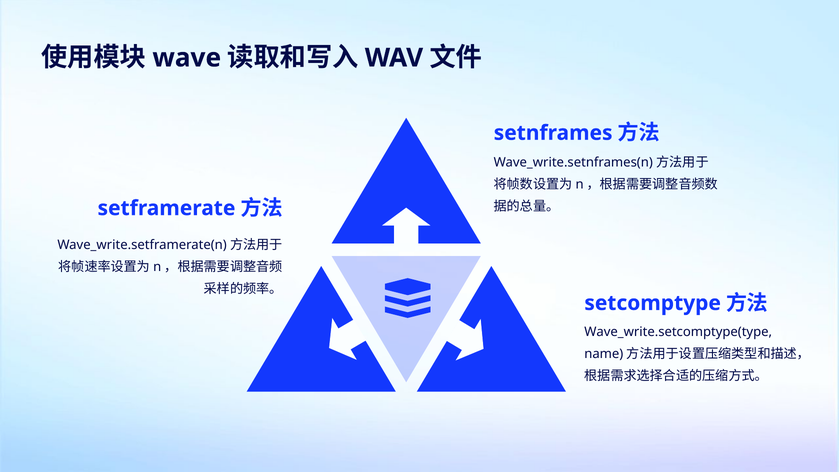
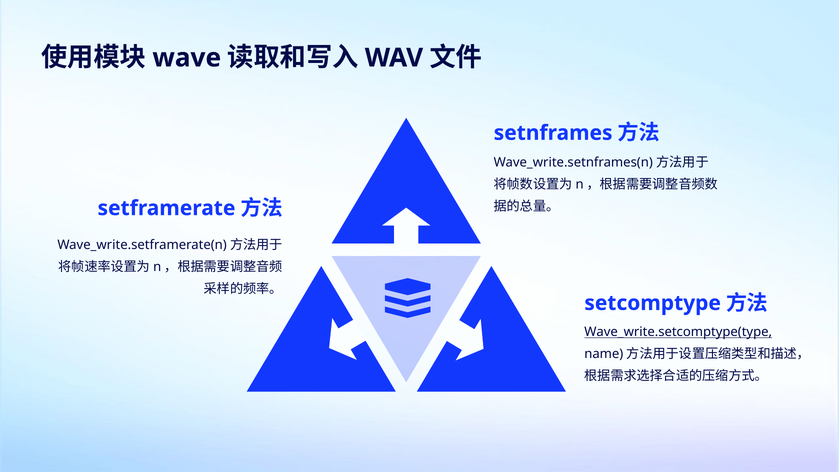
Wave_write.setcomptype(type underline: none -> present
